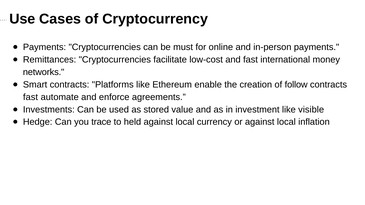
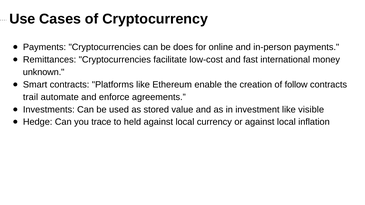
must: must -> does
networks: networks -> unknown
fast at (31, 97): fast -> trail
